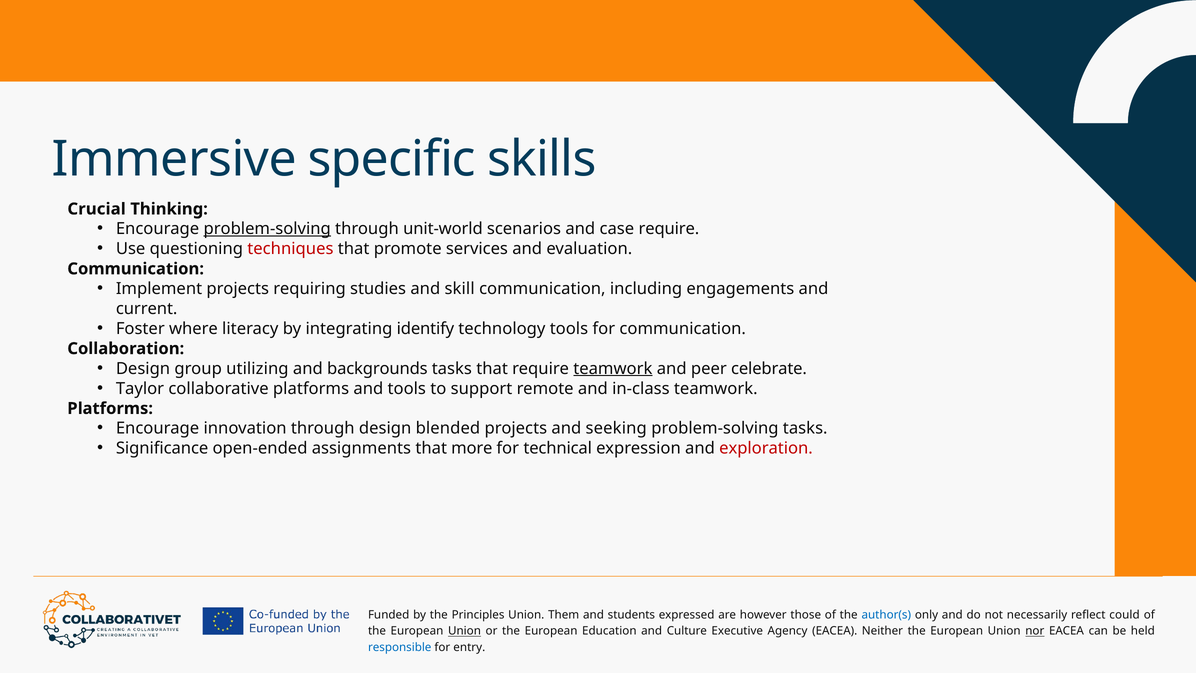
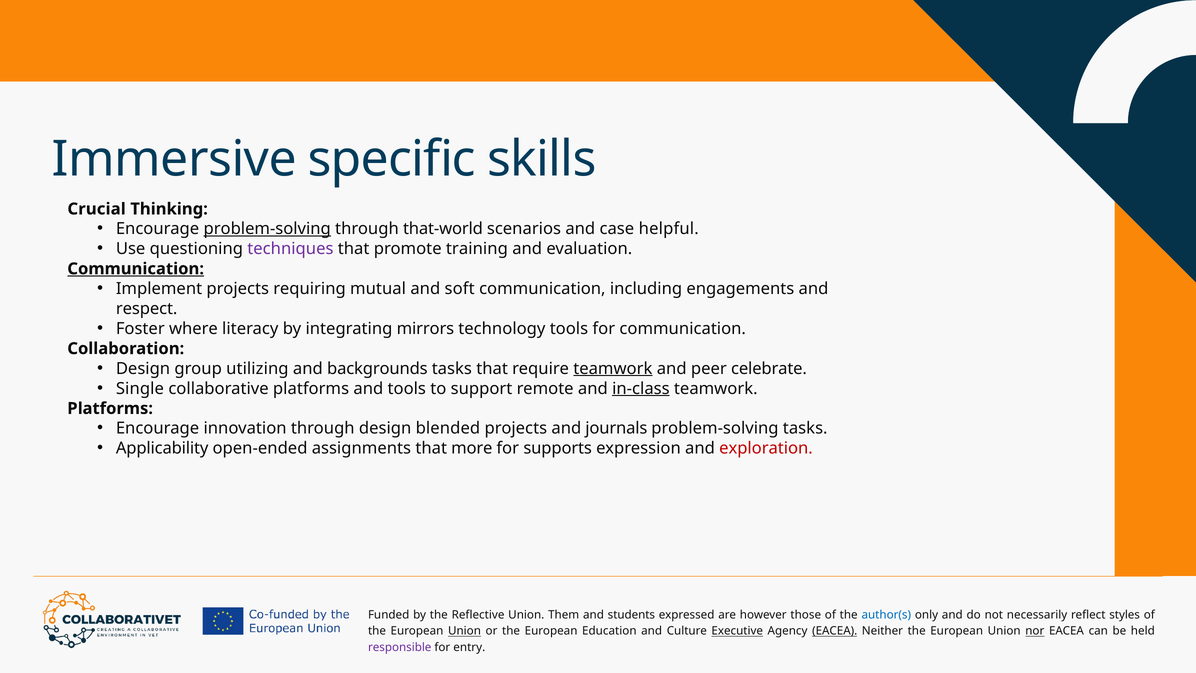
unit-world: unit-world -> that-world
case require: require -> helpful
techniques colour: red -> purple
services: services -> training
Communication at (136, 269) underline: none -> present
studies: studies -> mutual
skill: skill -> soft
current: current -> respect
identify: identify -> mirrors
Taylor: Taylor -> Single
in-class underline: none -> present
seeking: seeking -> journals
Significance: Significance -> Applicability
technical: technical -> supports
Principles: Principles -> Reflective
could: could -> styles
Executive underline: none -> present
EACEA at (835, 631) underline: none -> present
responsible colour: blue -> purple
